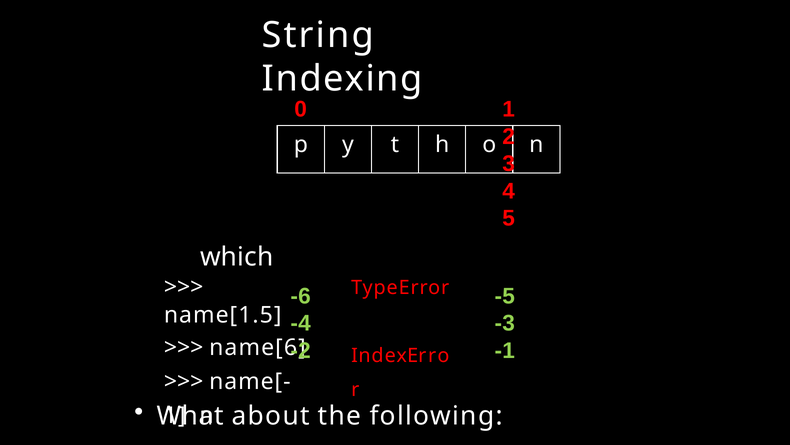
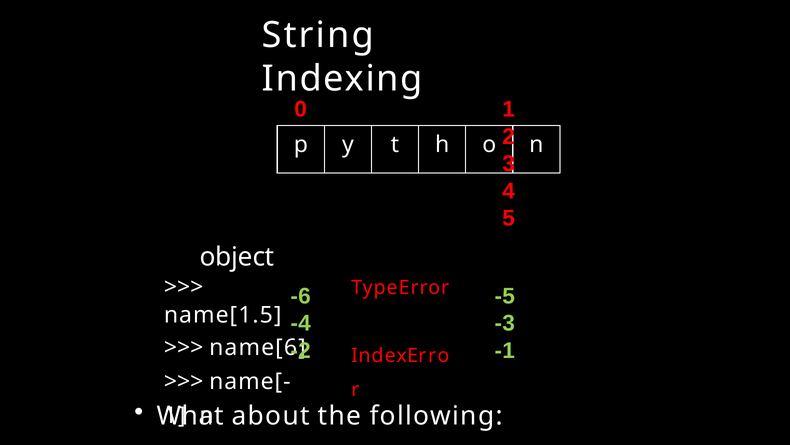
which: which -> object
